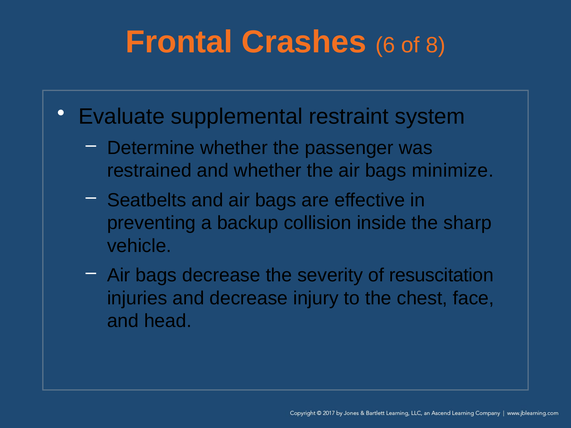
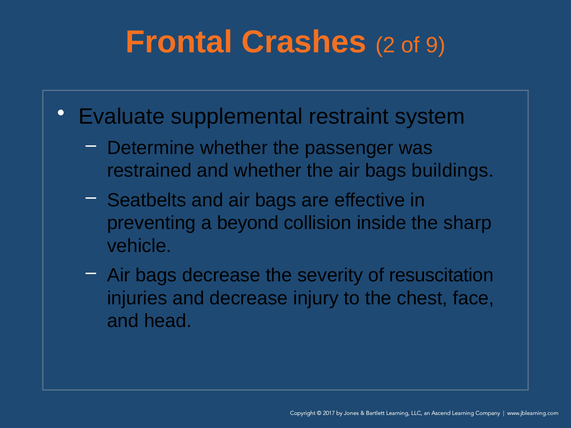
6: 6 -> 2
8: 8 -> 9
minimize: minimize -> buildings
backup: backup -> beyond
